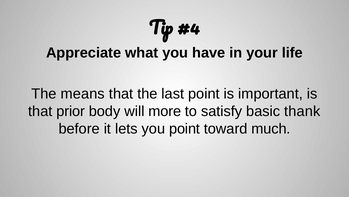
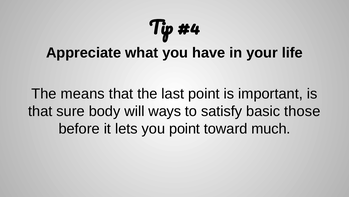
prior: prior -> sure
more: more -> ways
thank: thank -> those
